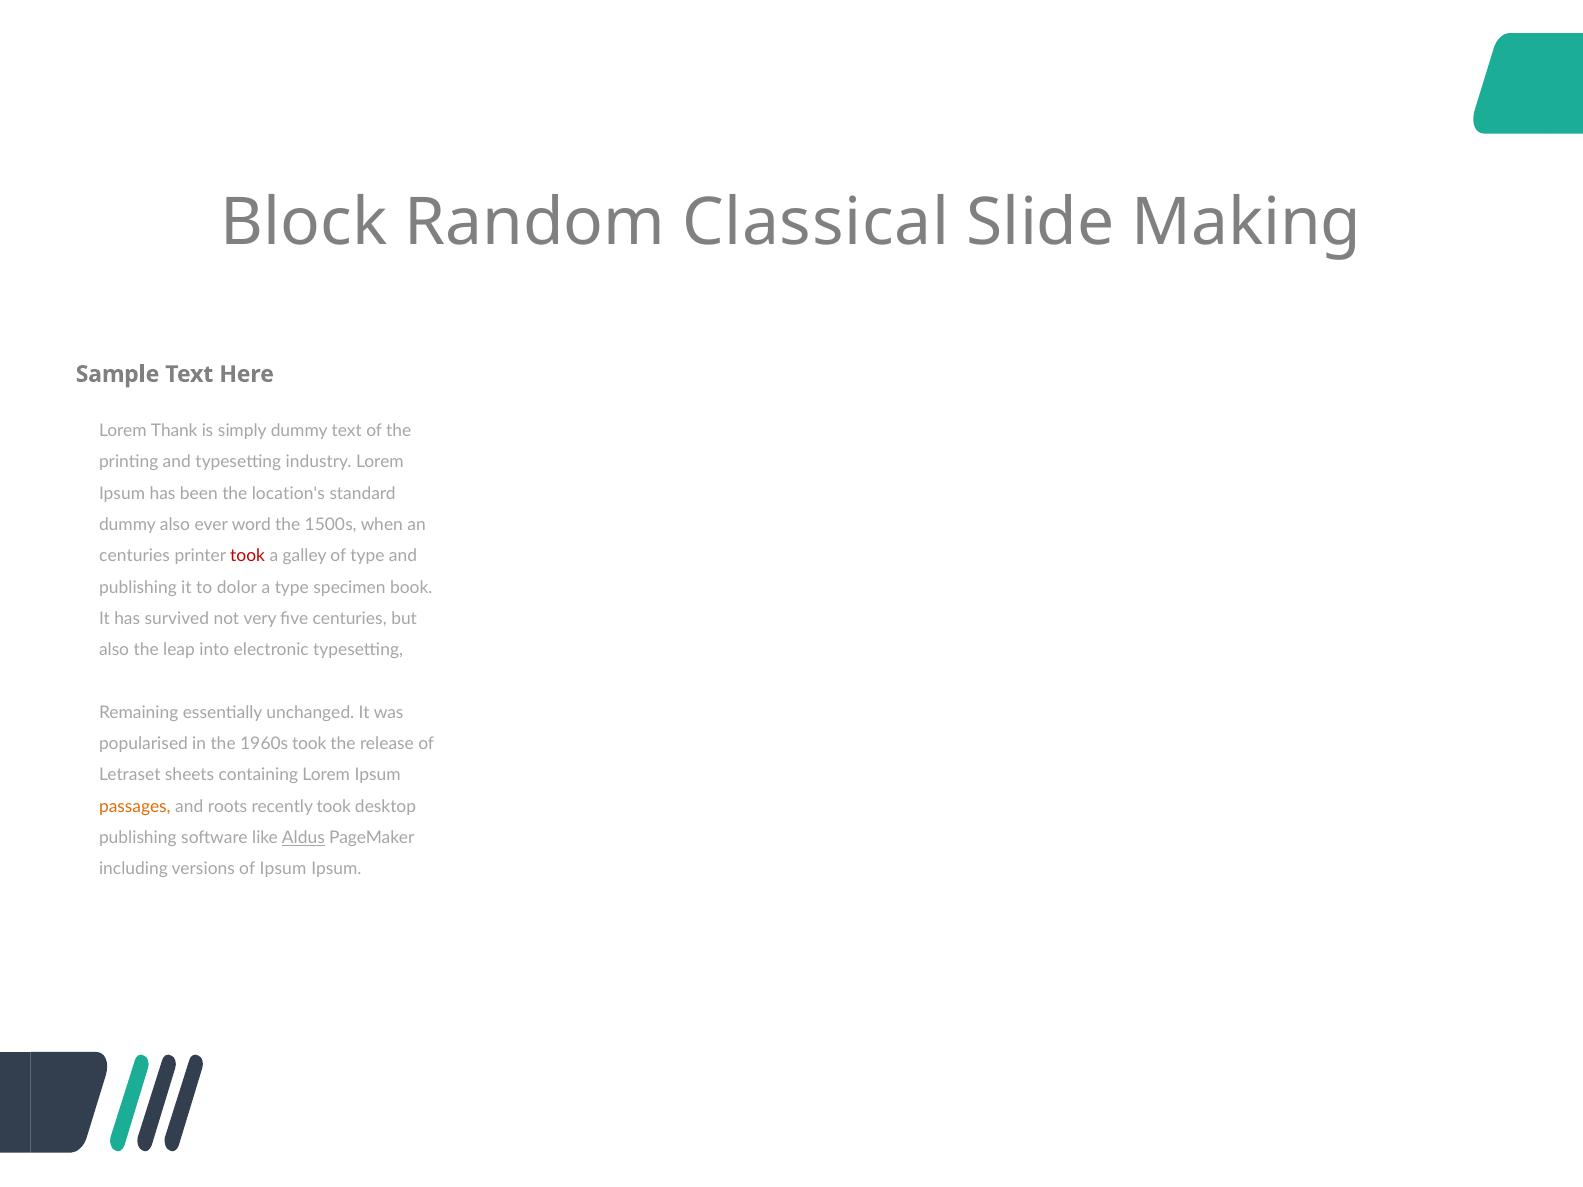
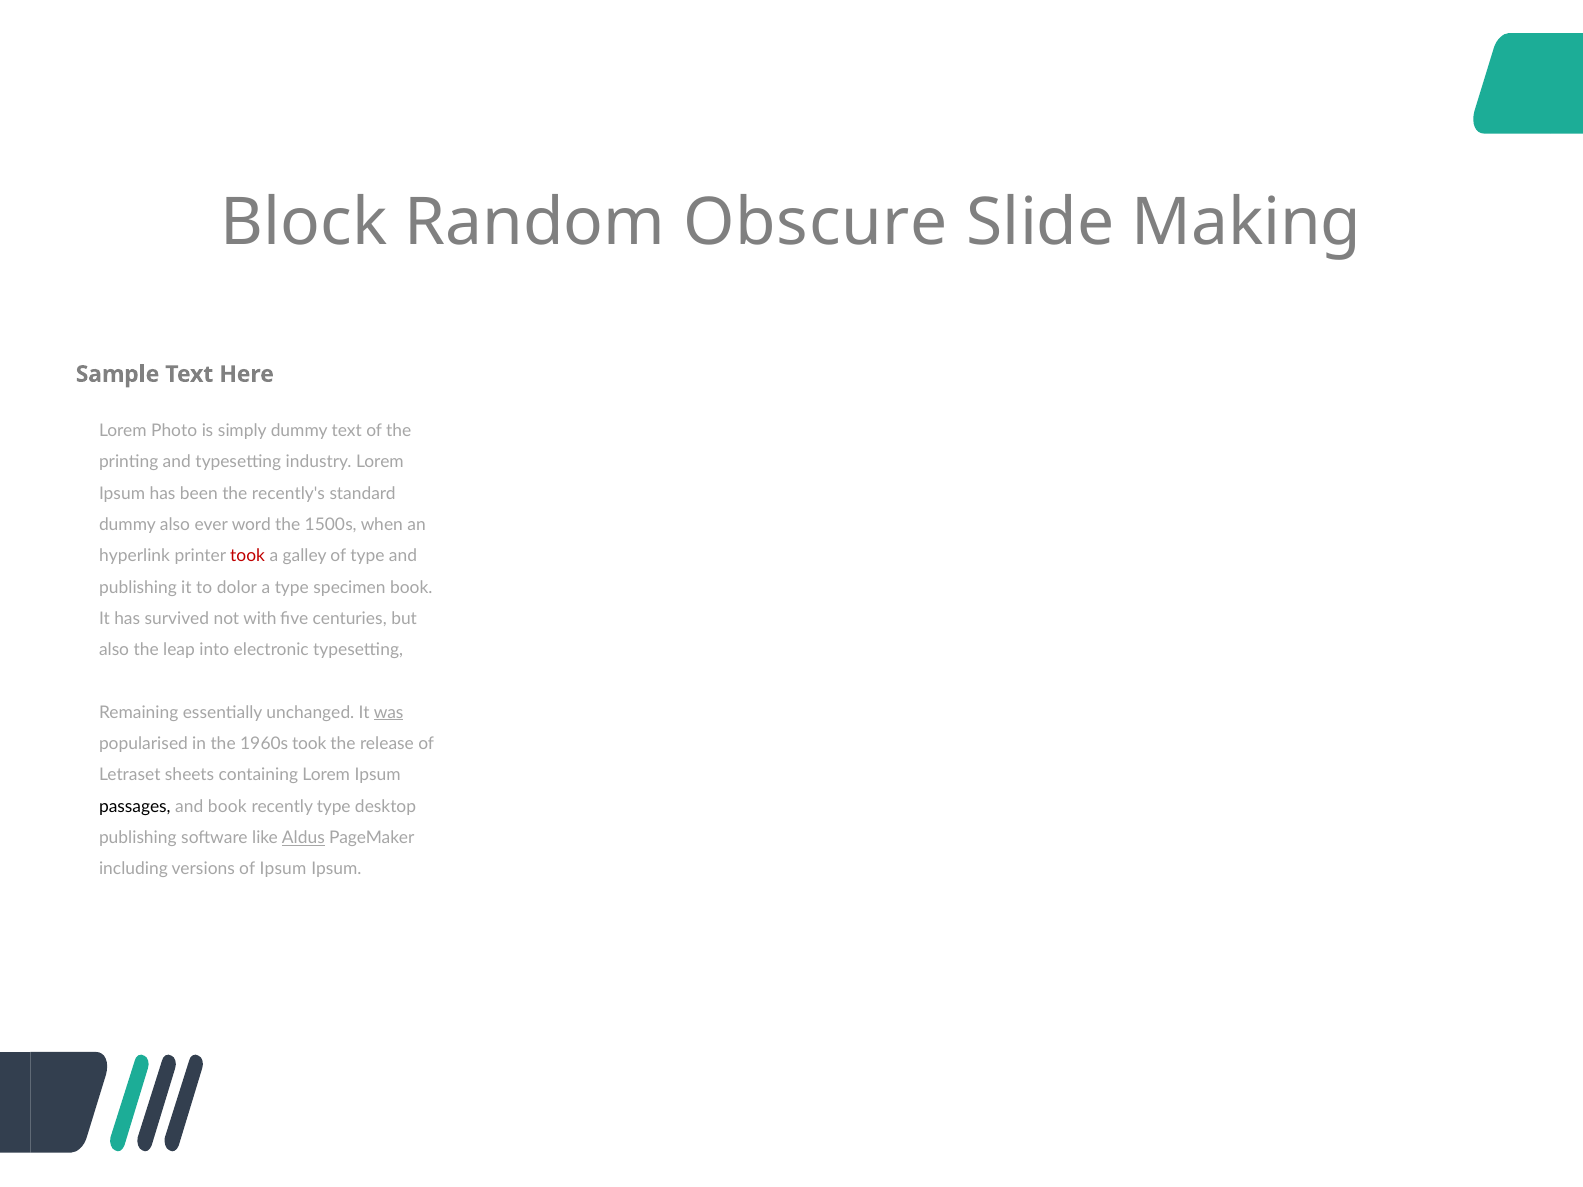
Classical: Classical -> Obscure
Thank: Thank -> Photo
location's: location's -> recently's
centuries at (135, 556): centuries -> hyperlink
very: very -> with
was underline: none -> present
passages colour: orange -> black
and roots: roots -> book
recently took: took -> type
